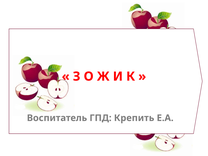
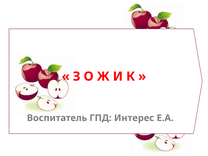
Крепить: Крепить -> Интерес
